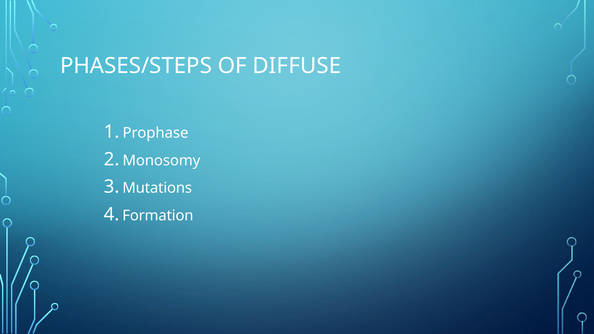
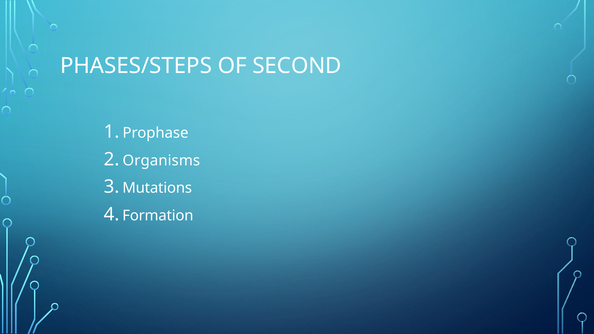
DIFFUSE: DIFFUSE -> SECOND
Monosomy: Monosomy -> Organisms
